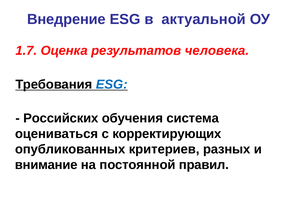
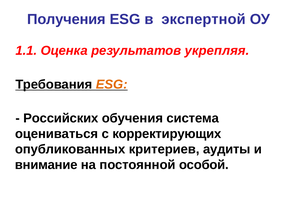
Внедрение: Внедрение -> Получения
актуальной: актуальной -> экспертной
1.7: 1.7 -> 1.1
человека: человека -> укрепляя
ESG at (112, 84) colour: blue -> orange
разных: разных -> аудиты
правил: правил -> особой
